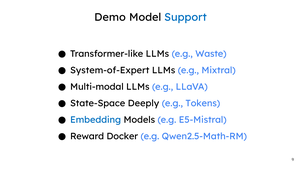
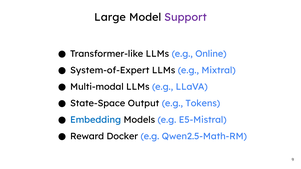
Demo: Demo -> Large
Support colour: blue -> purple
Waste: Waste -> Online
Deeply: Deeply -> Output
